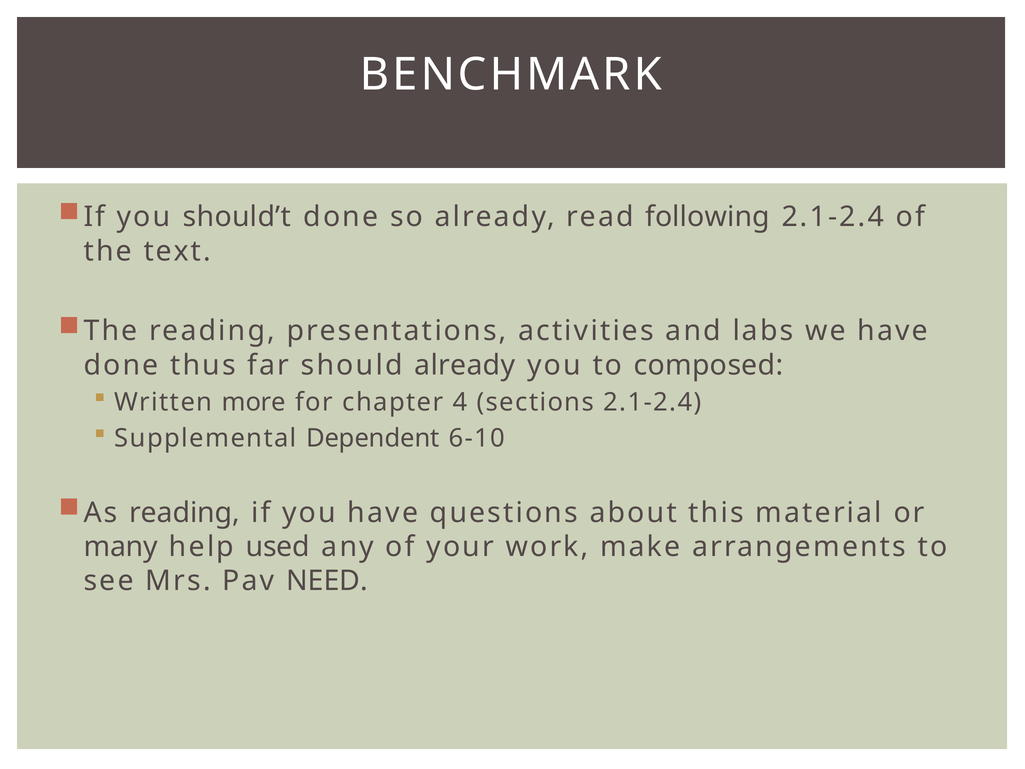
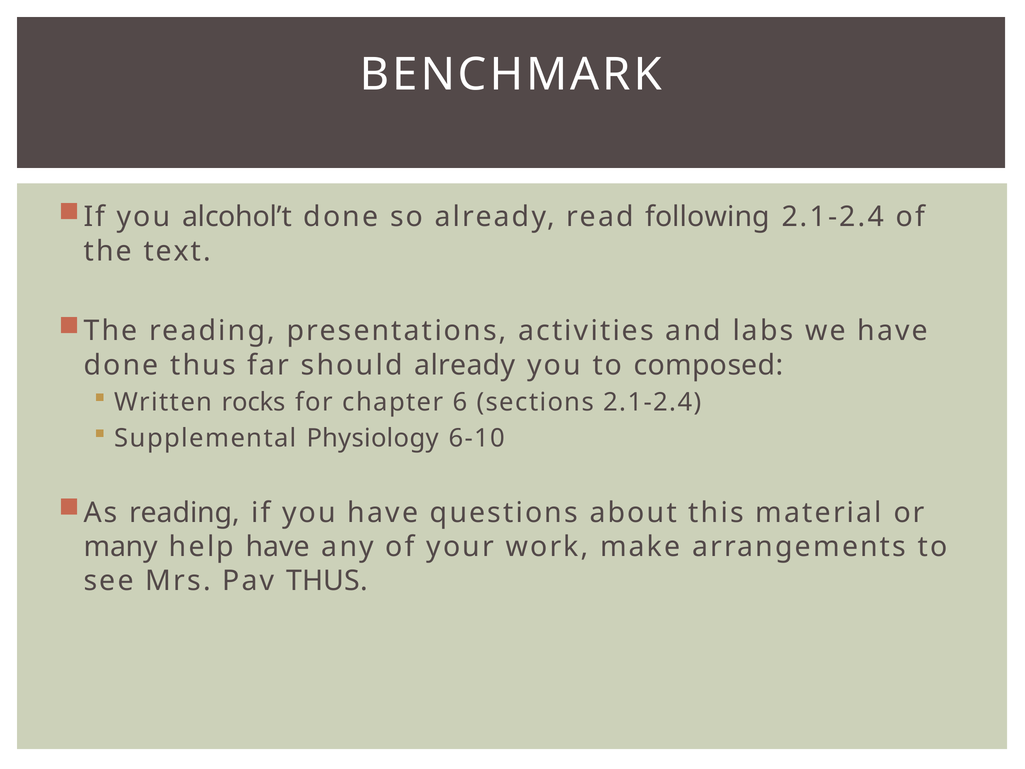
should’t: should’t -> alcohol’t
more: more -> rocks
4: 4 -> 6
Dependent: Dependent -> Physiology
help used: used -> have
Pav NEED: NEED -> THUS
